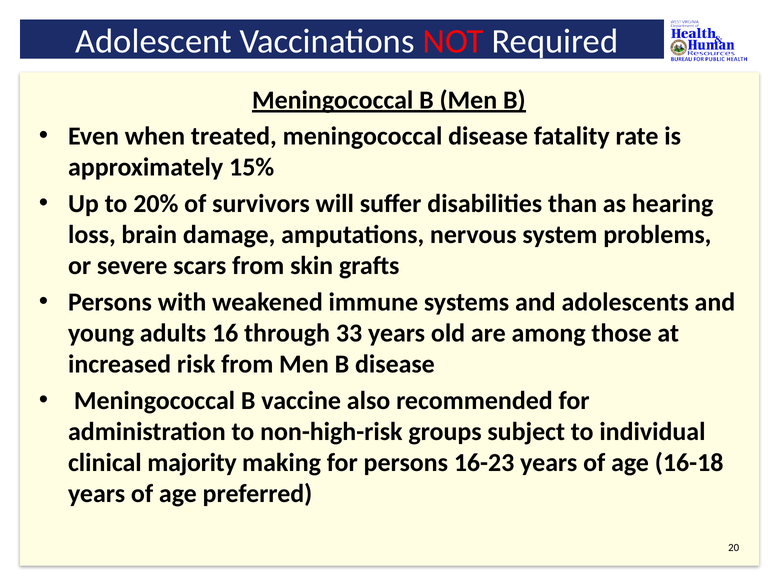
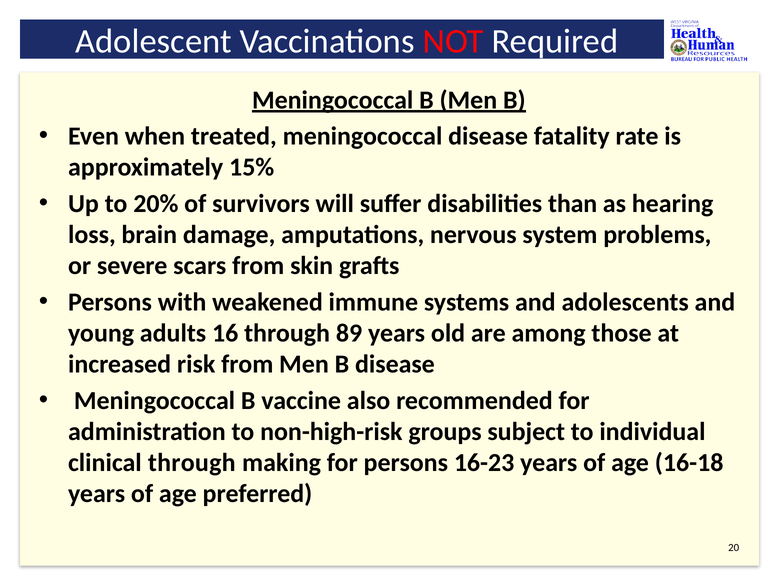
33: 33 -> 89
clinical majority: majority -> through
